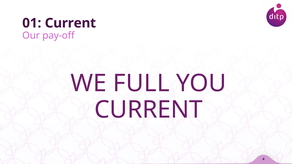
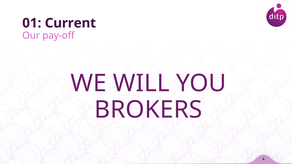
FULL: FULL -> WILL
CURRENT at (148, 110): CURRENT -> BROKERS
